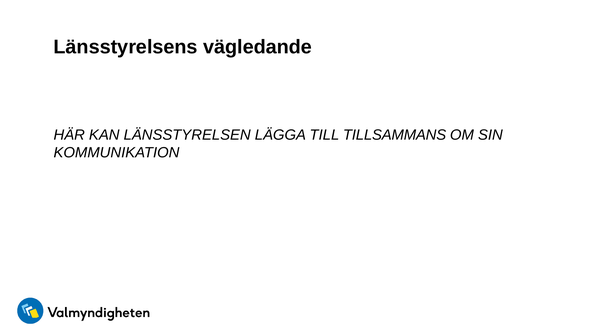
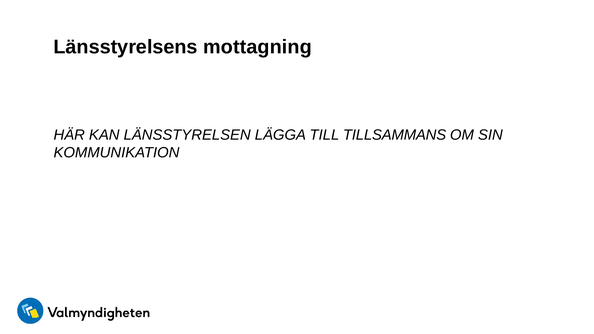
vägledande: vägledande -> mottagning
